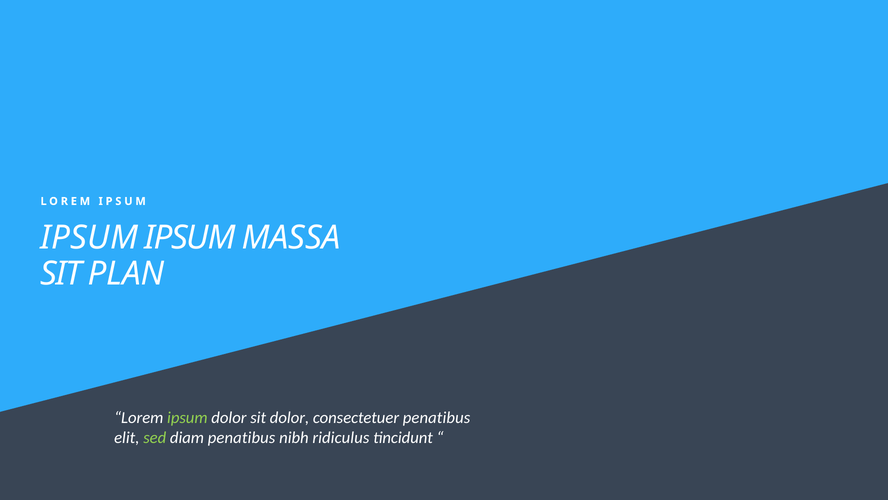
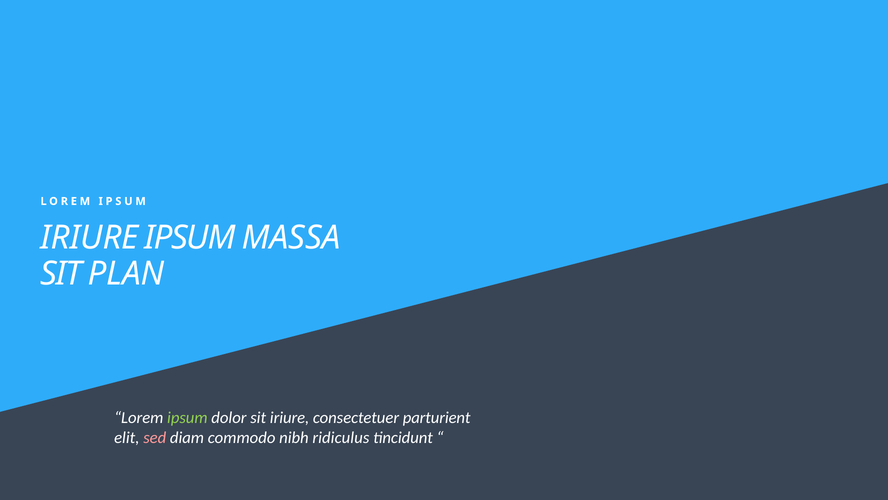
IPSUM at (89, 238): IPSUM -> IRIURE
sit dolor: dolor -> iriure
consectetuer penatibus: penatibus -> parturient
sed colour: light green -> pink
diam penatibus: penatibus -> commodo
